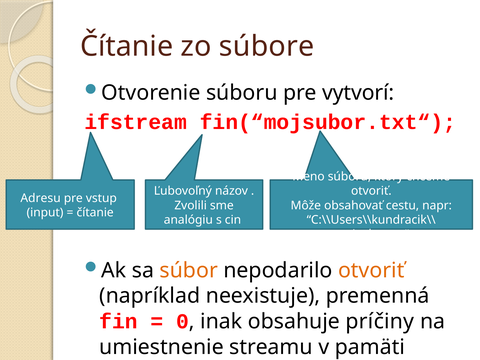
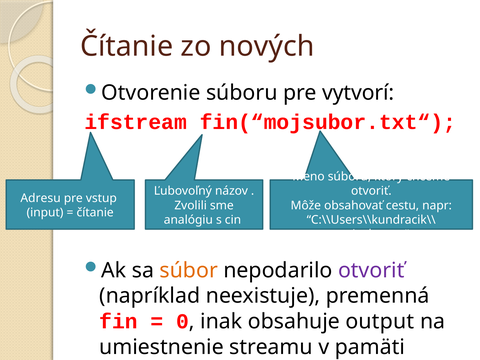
súbore: súbore -> nových
otvoriť at (371, 270) colour: orange -> purple
príčiny: príčiny -> output
